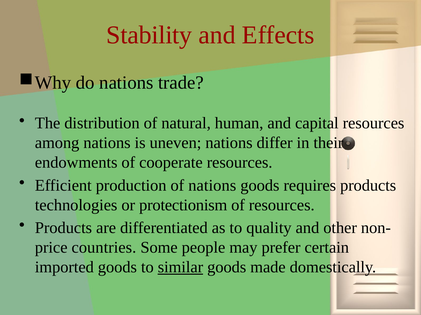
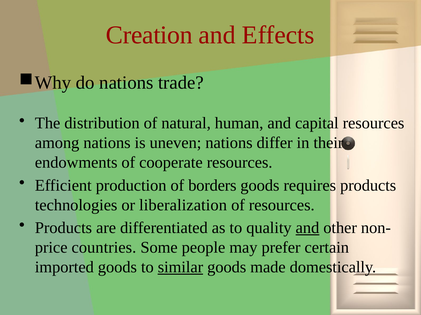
Stability: Stability -> Creation
of nations: nations -> borders
protectionism: protectionism -> liberalization
and at (307, 228) underline: none -> present
